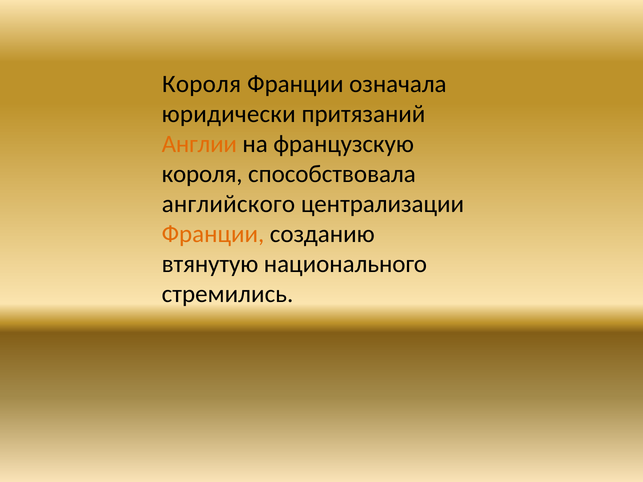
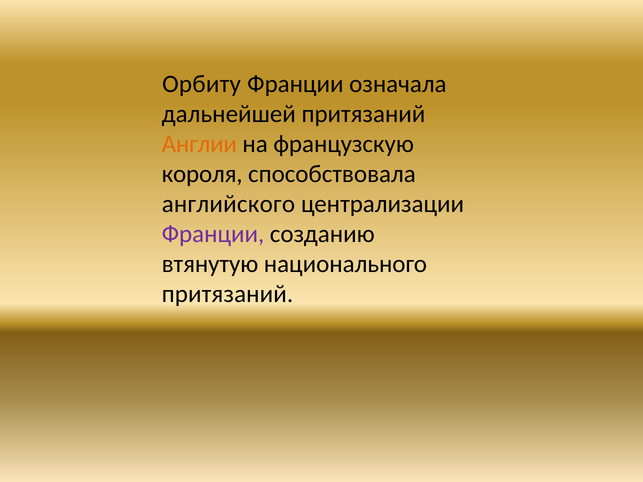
Короля at (202, 84): Короля -> Орбиту
юридически: юридически -> дальнейшей
Франции at (213, 234) colour: orange -> purple
стремились at (228, 294): стремились -> притязаний
